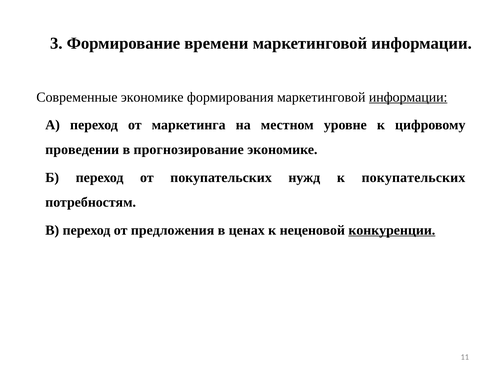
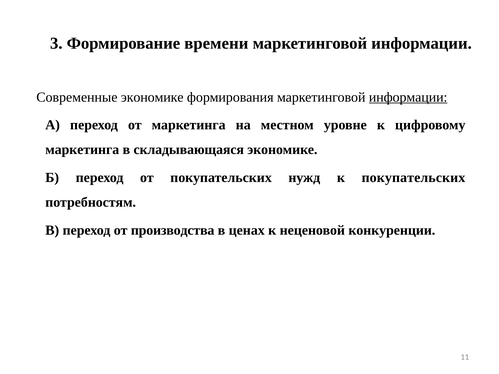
проведении at (82, 150): проведении -> маркетинга
прогнозирование: прогнозирование -> складывающаяся
предложения: предложения -> производства
конкуренции underline: present -> none
